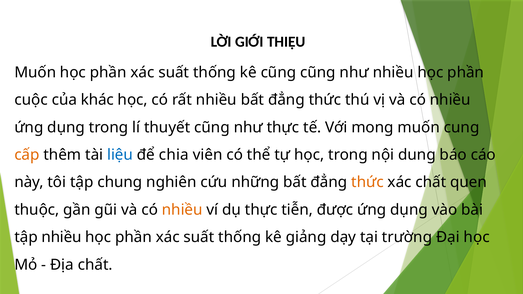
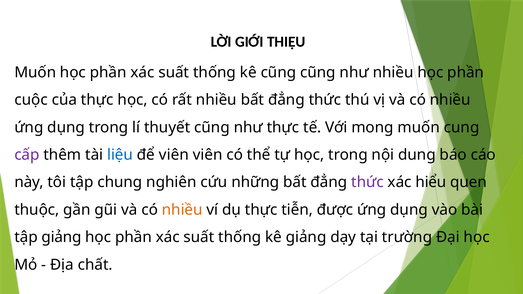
của khác: khác -> thực
cấp colour: orange -> purple
để chia: chia -> viên
thức at (367, 182) colour: orange -> purple
xác chất: chất -> hiểu
tập nhiều: nhiều -> giảng
